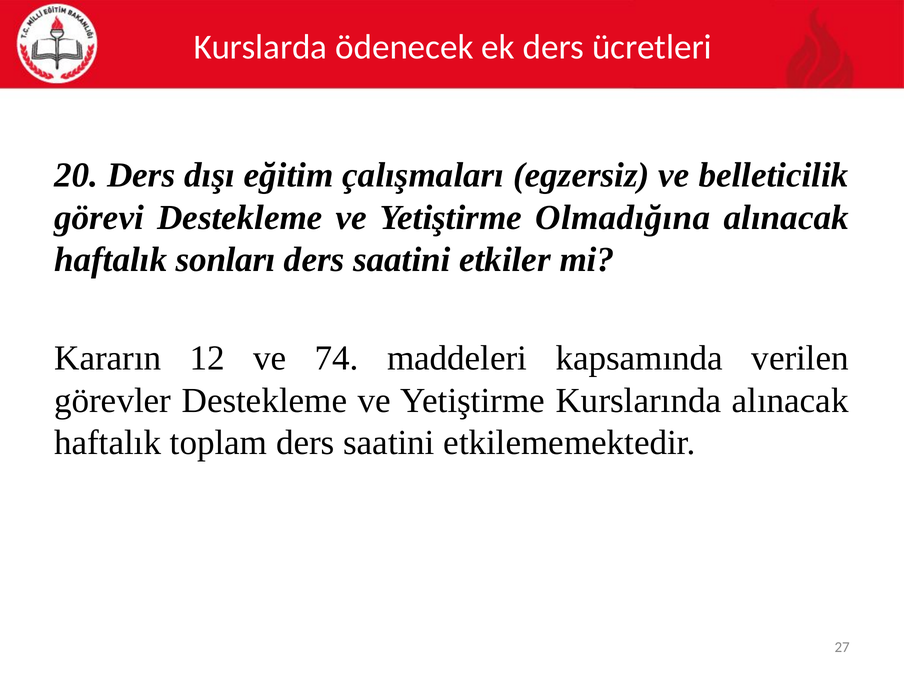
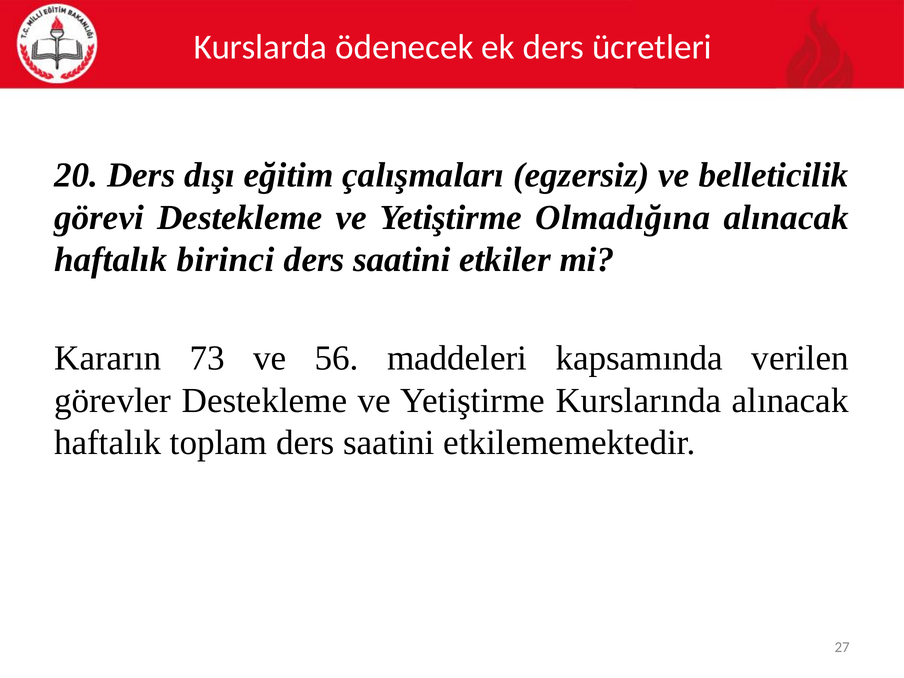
sonları: sonları -> birinci
12: 12 -> 73
74: 74 -> 56
